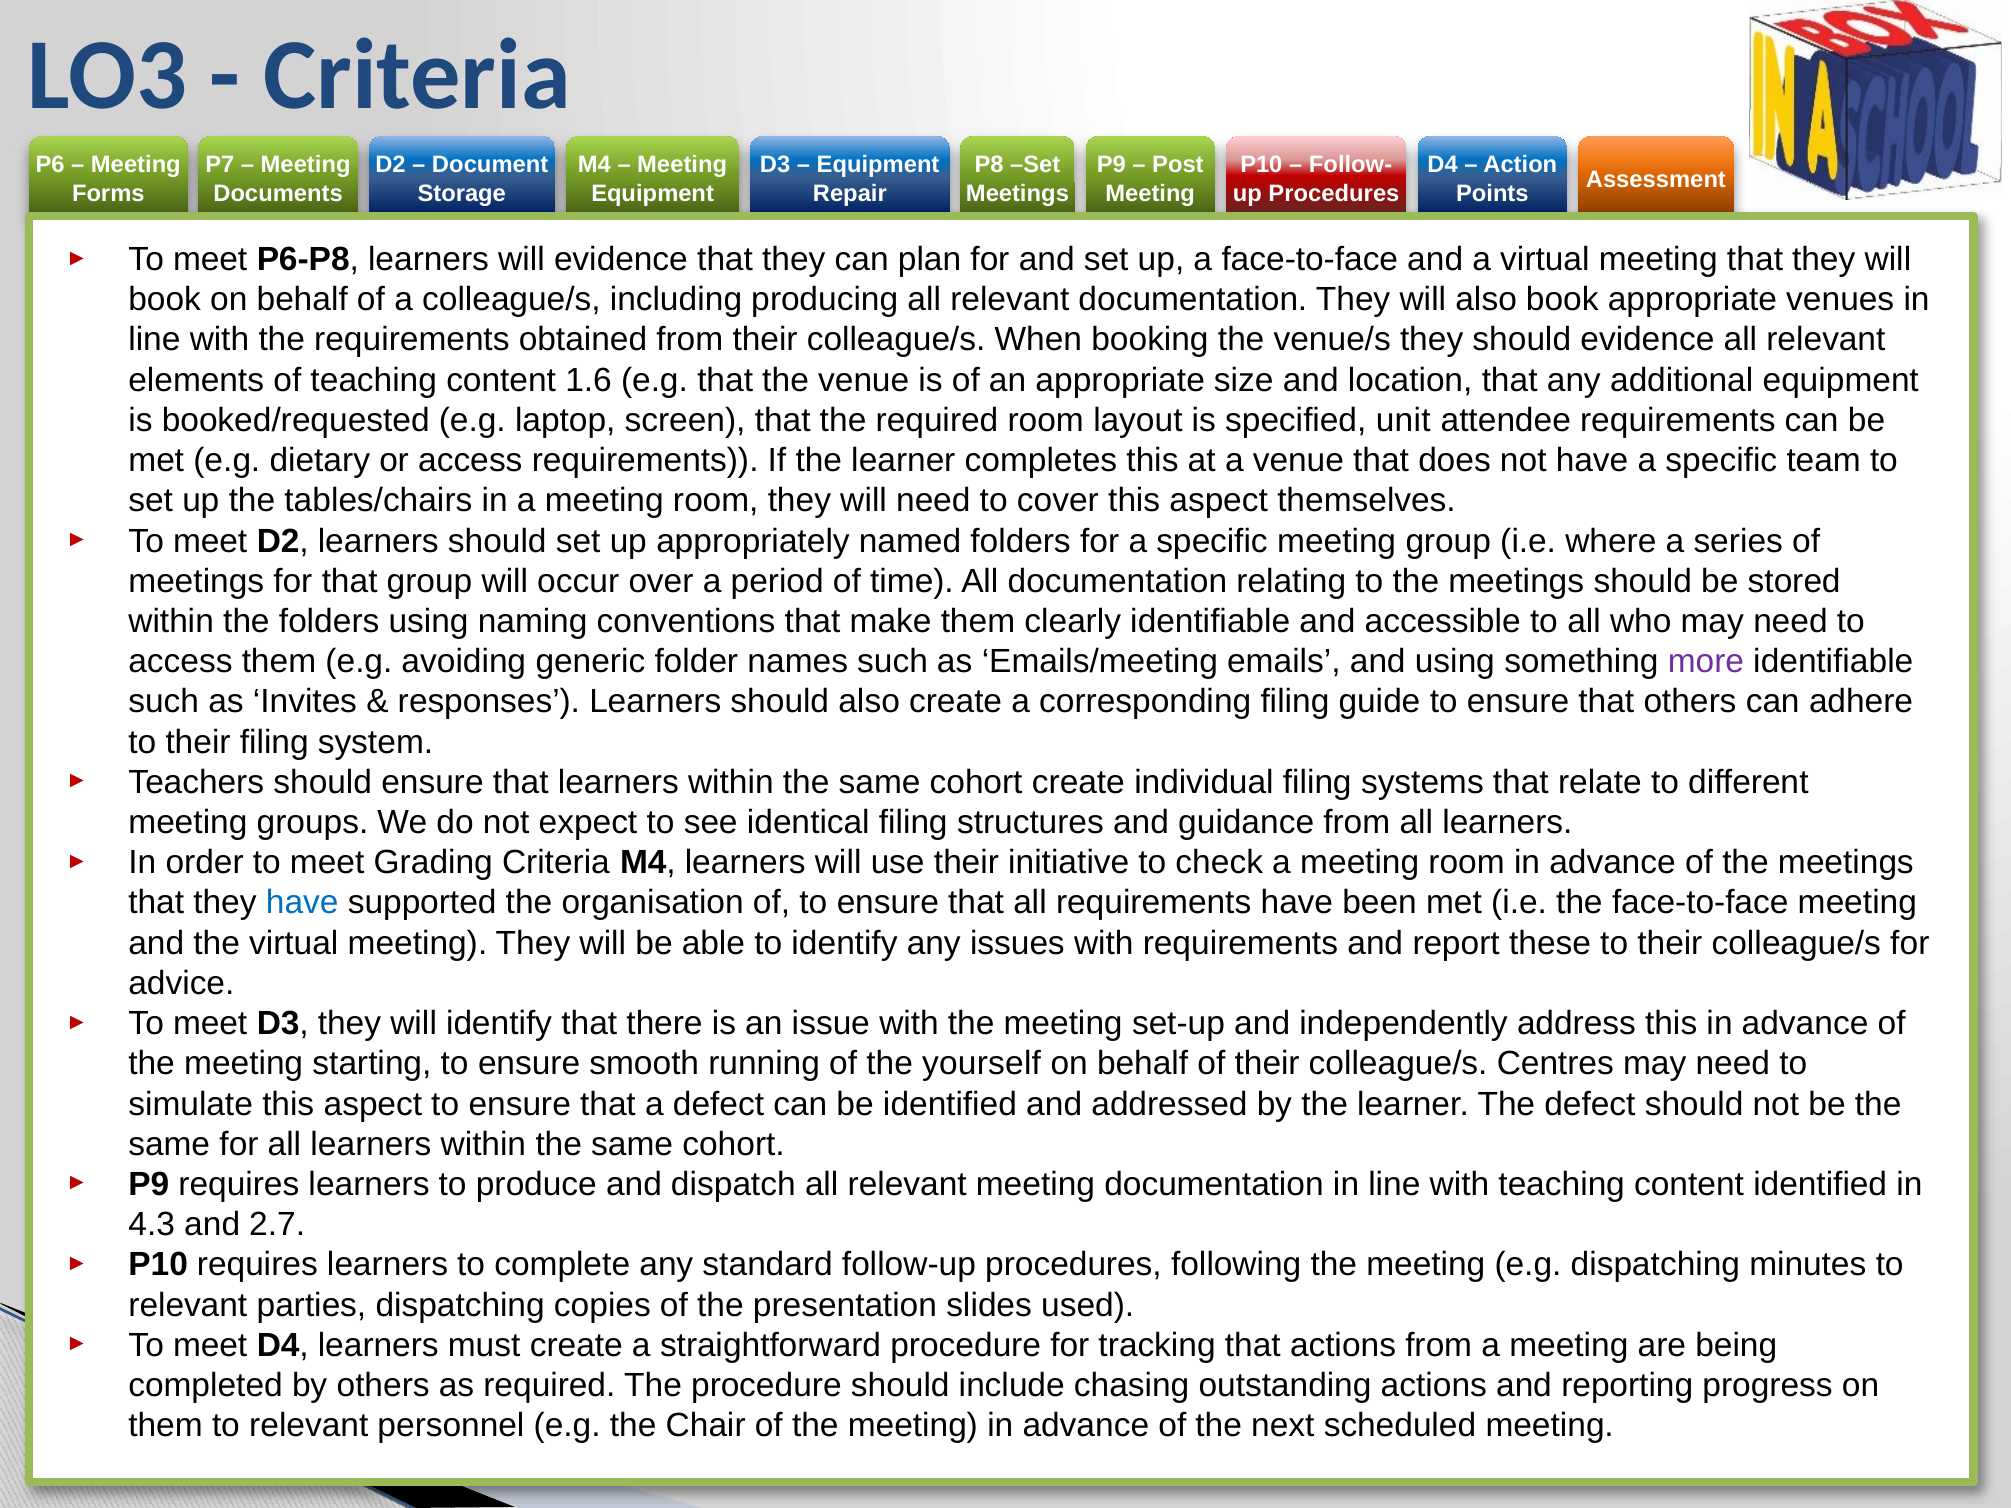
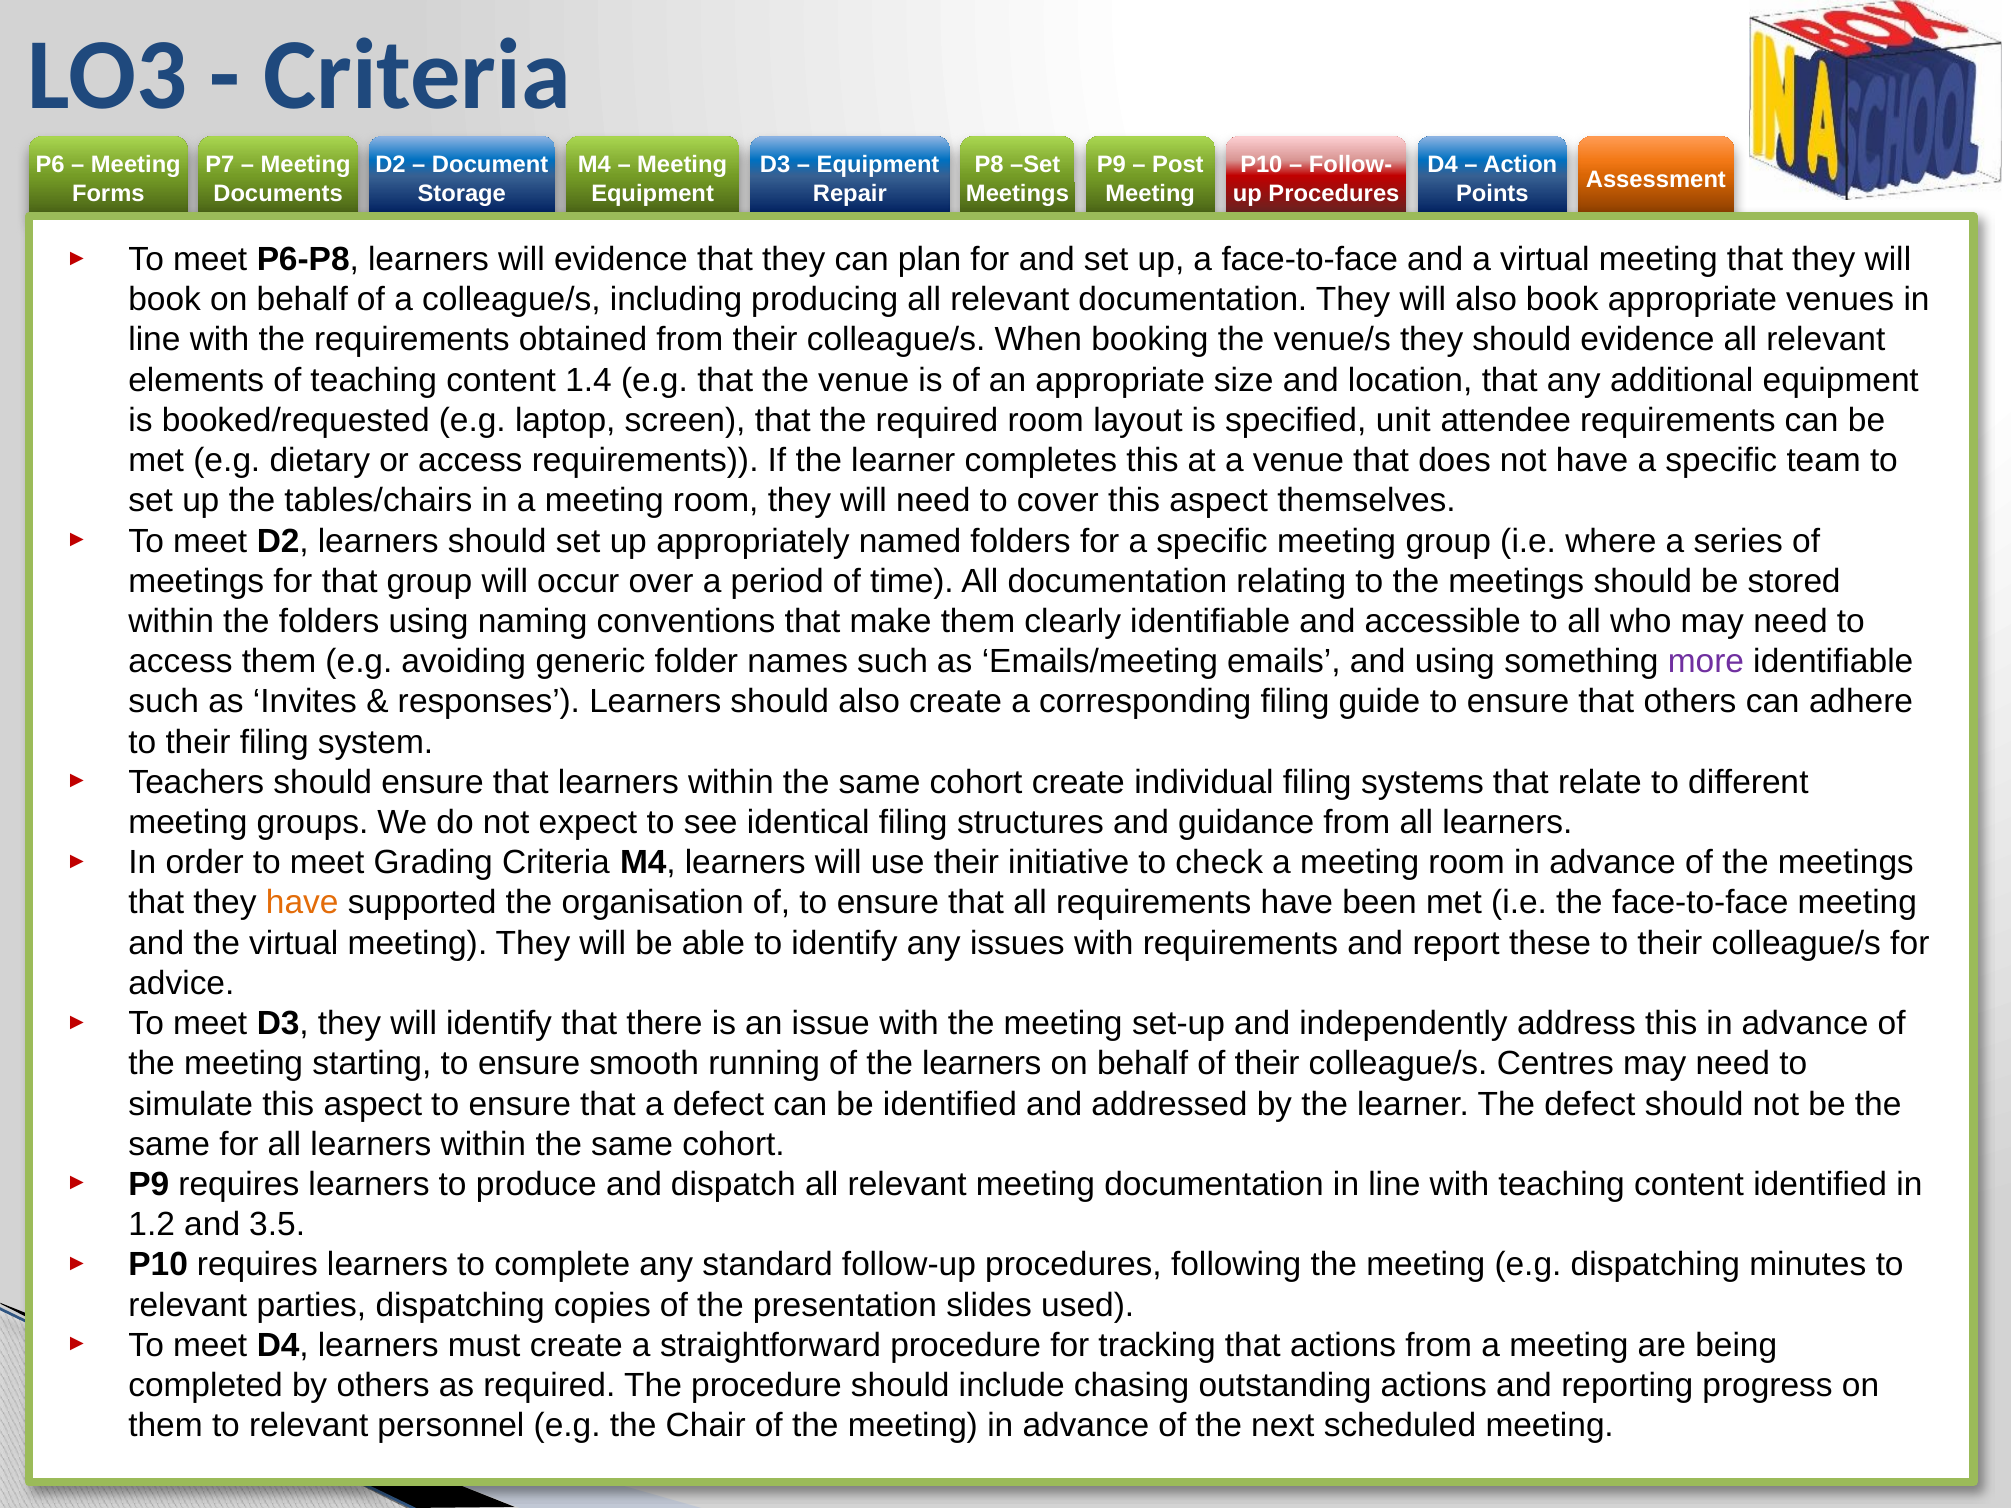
1.6: 1.6 -> 1.4
have at (302, 903) colour: blue -> orange
the yourself: yourself -> learners
4.3: 4.3 -> 1.2
2.7: 2.7 -> 3.5
